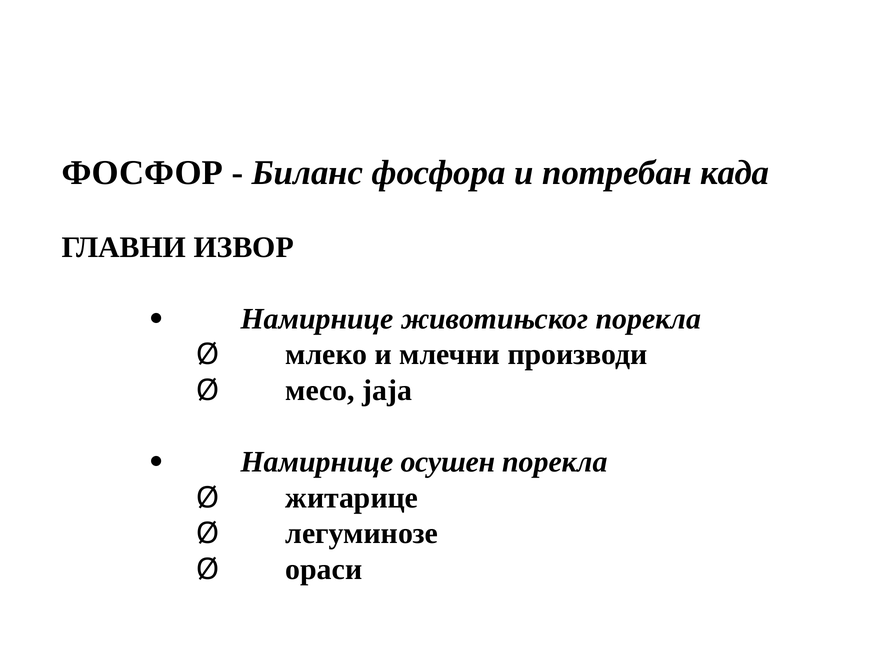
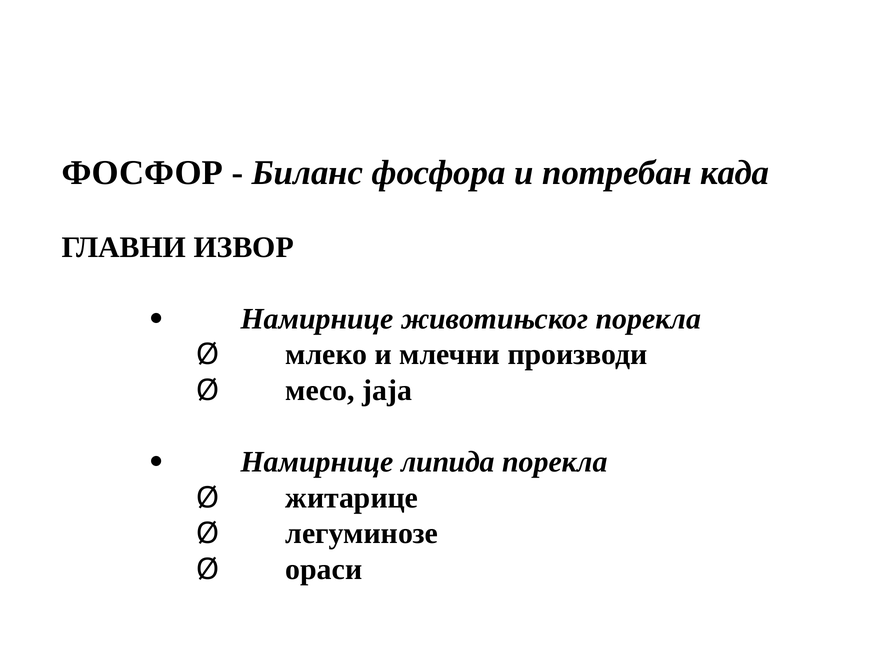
осушен: осушен -> липида
